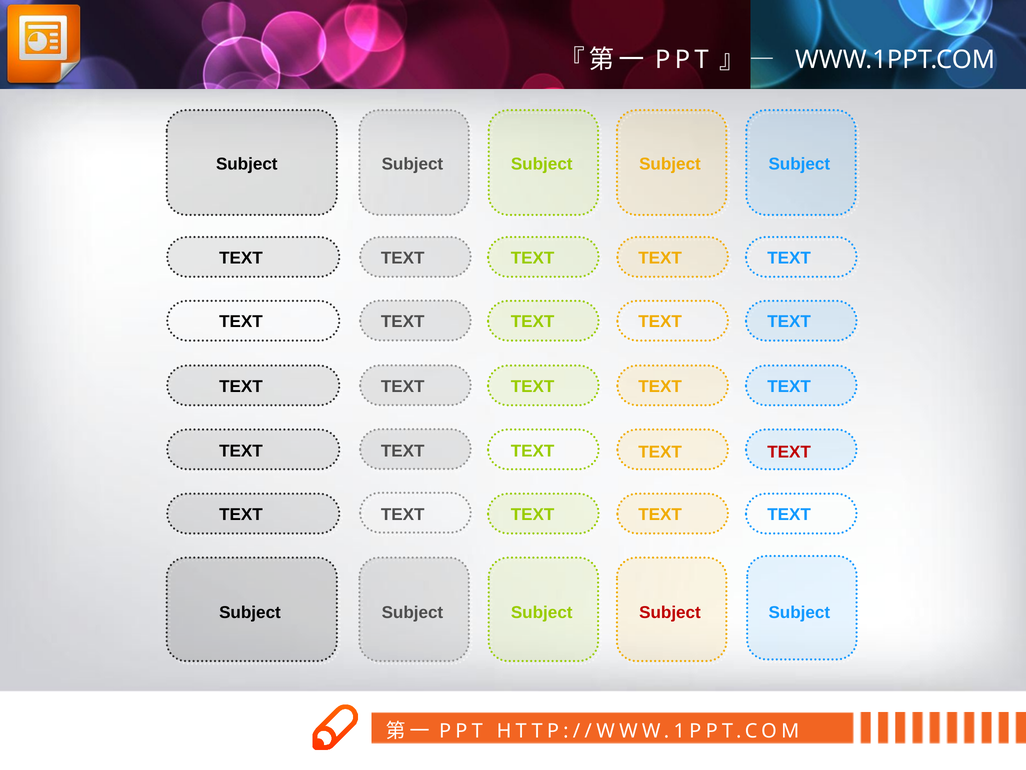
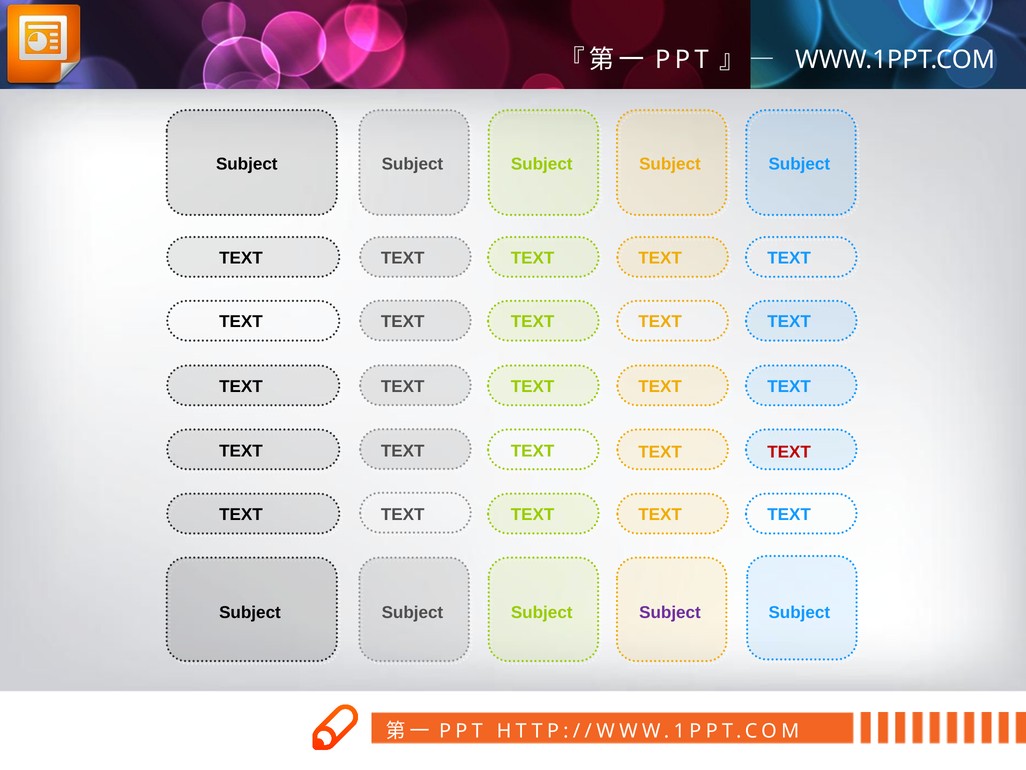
Subject at (670, 612) colour: red -> purple
